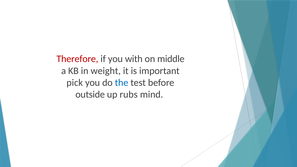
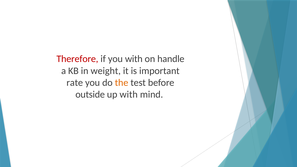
middle: middle -> handle
pick: pick -> rate
the colour: blue -> orange
up rubs: rubs -> with
